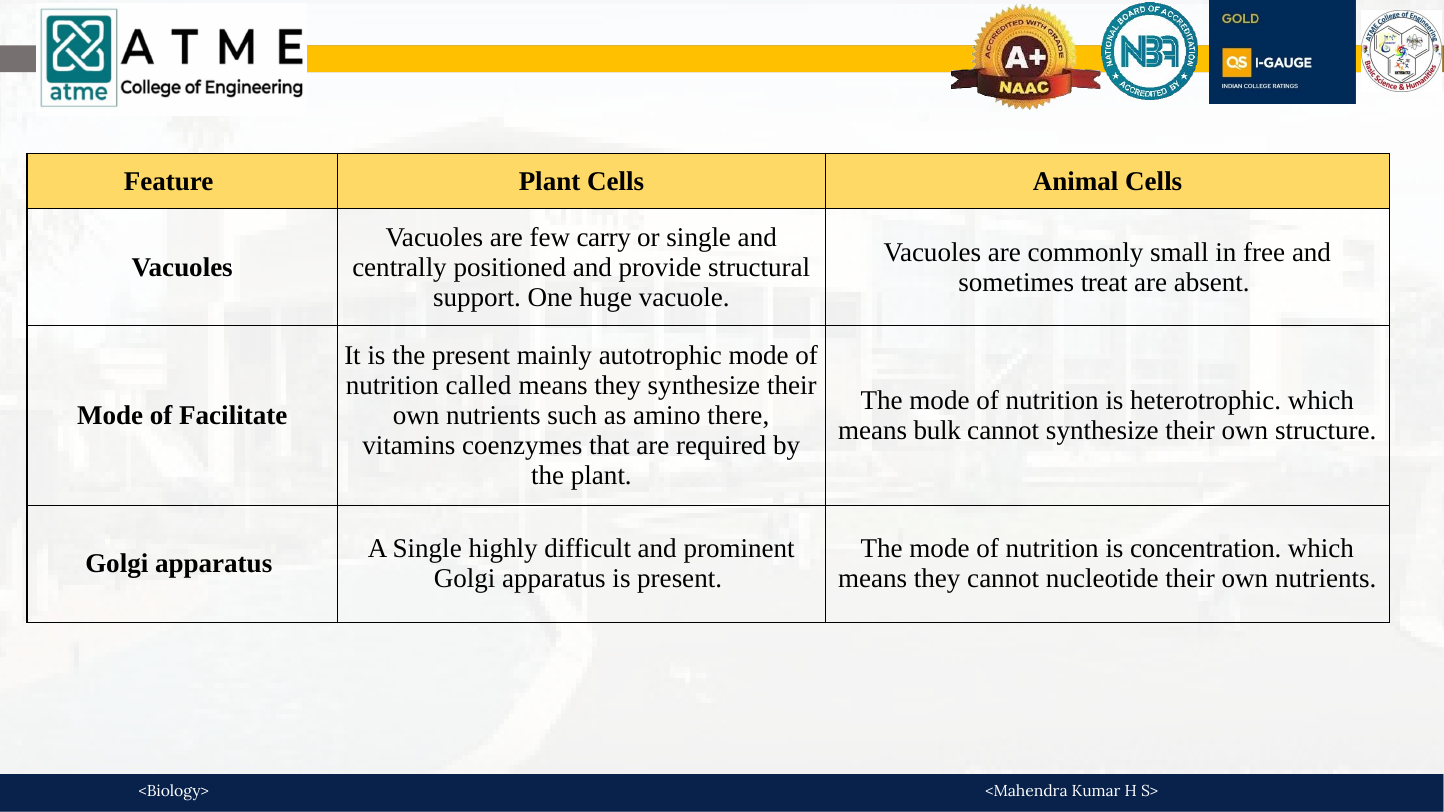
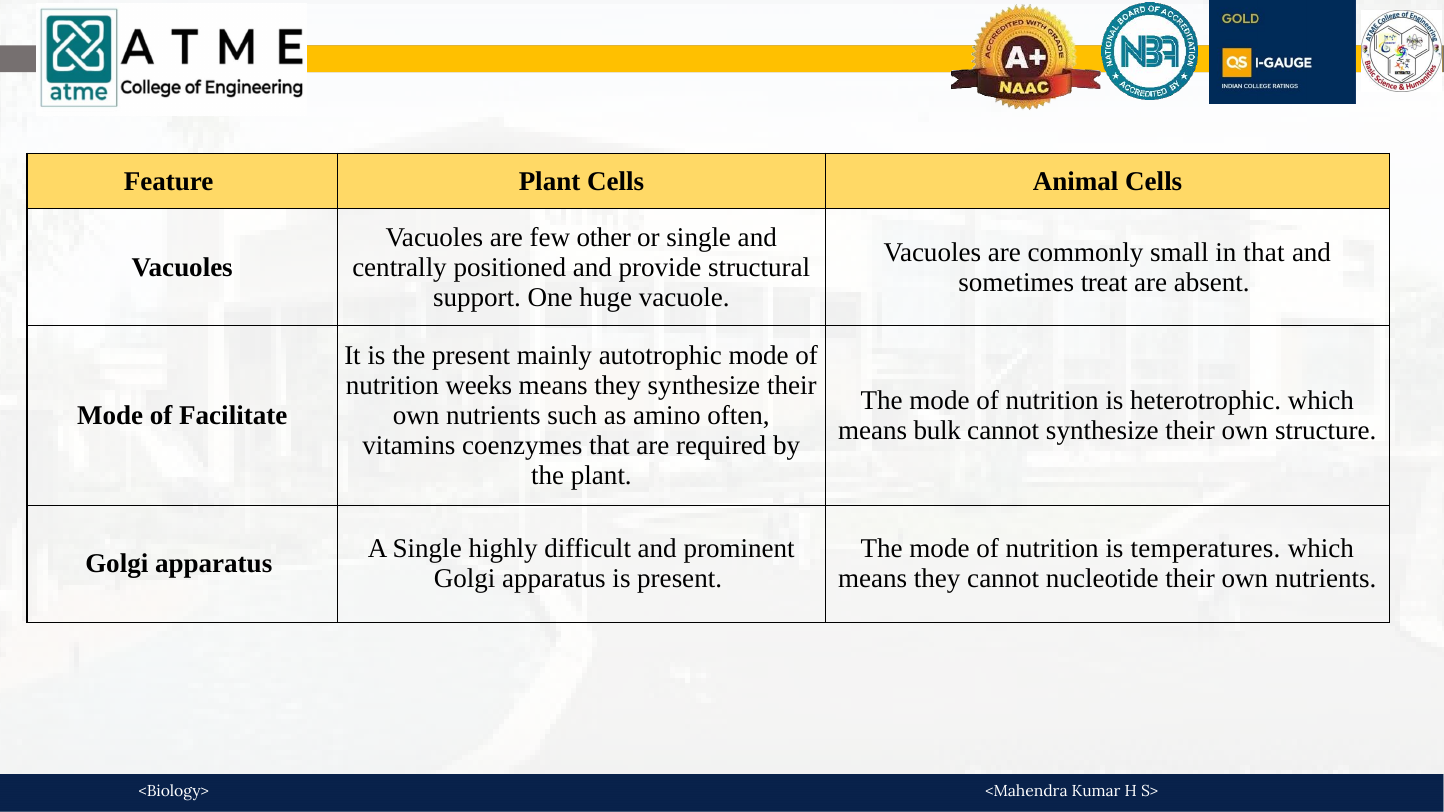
carry: carry -> other
in free: free -> that
called: called -> weeks
there: there -> often
concentration: concentration -> temperatures
